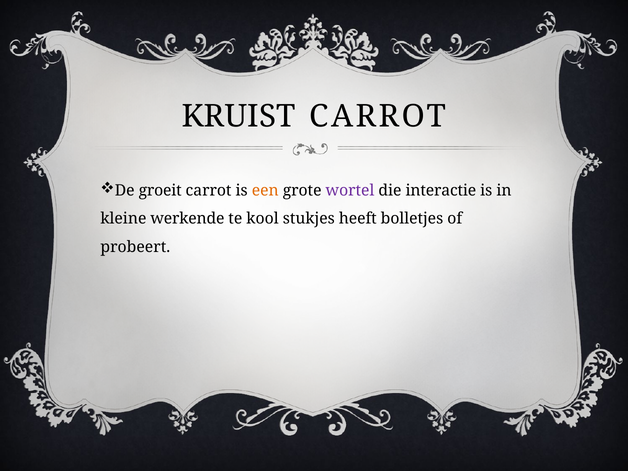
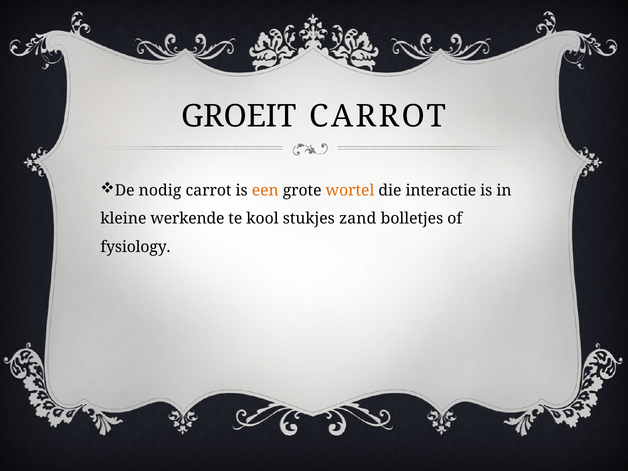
KRUIST: KRUIST -> GROEIT
groeit: groeit -> nodig
wortel colour: purple -> orange
heeft: heeft -> zand
probeert: probeert -> fysiology
